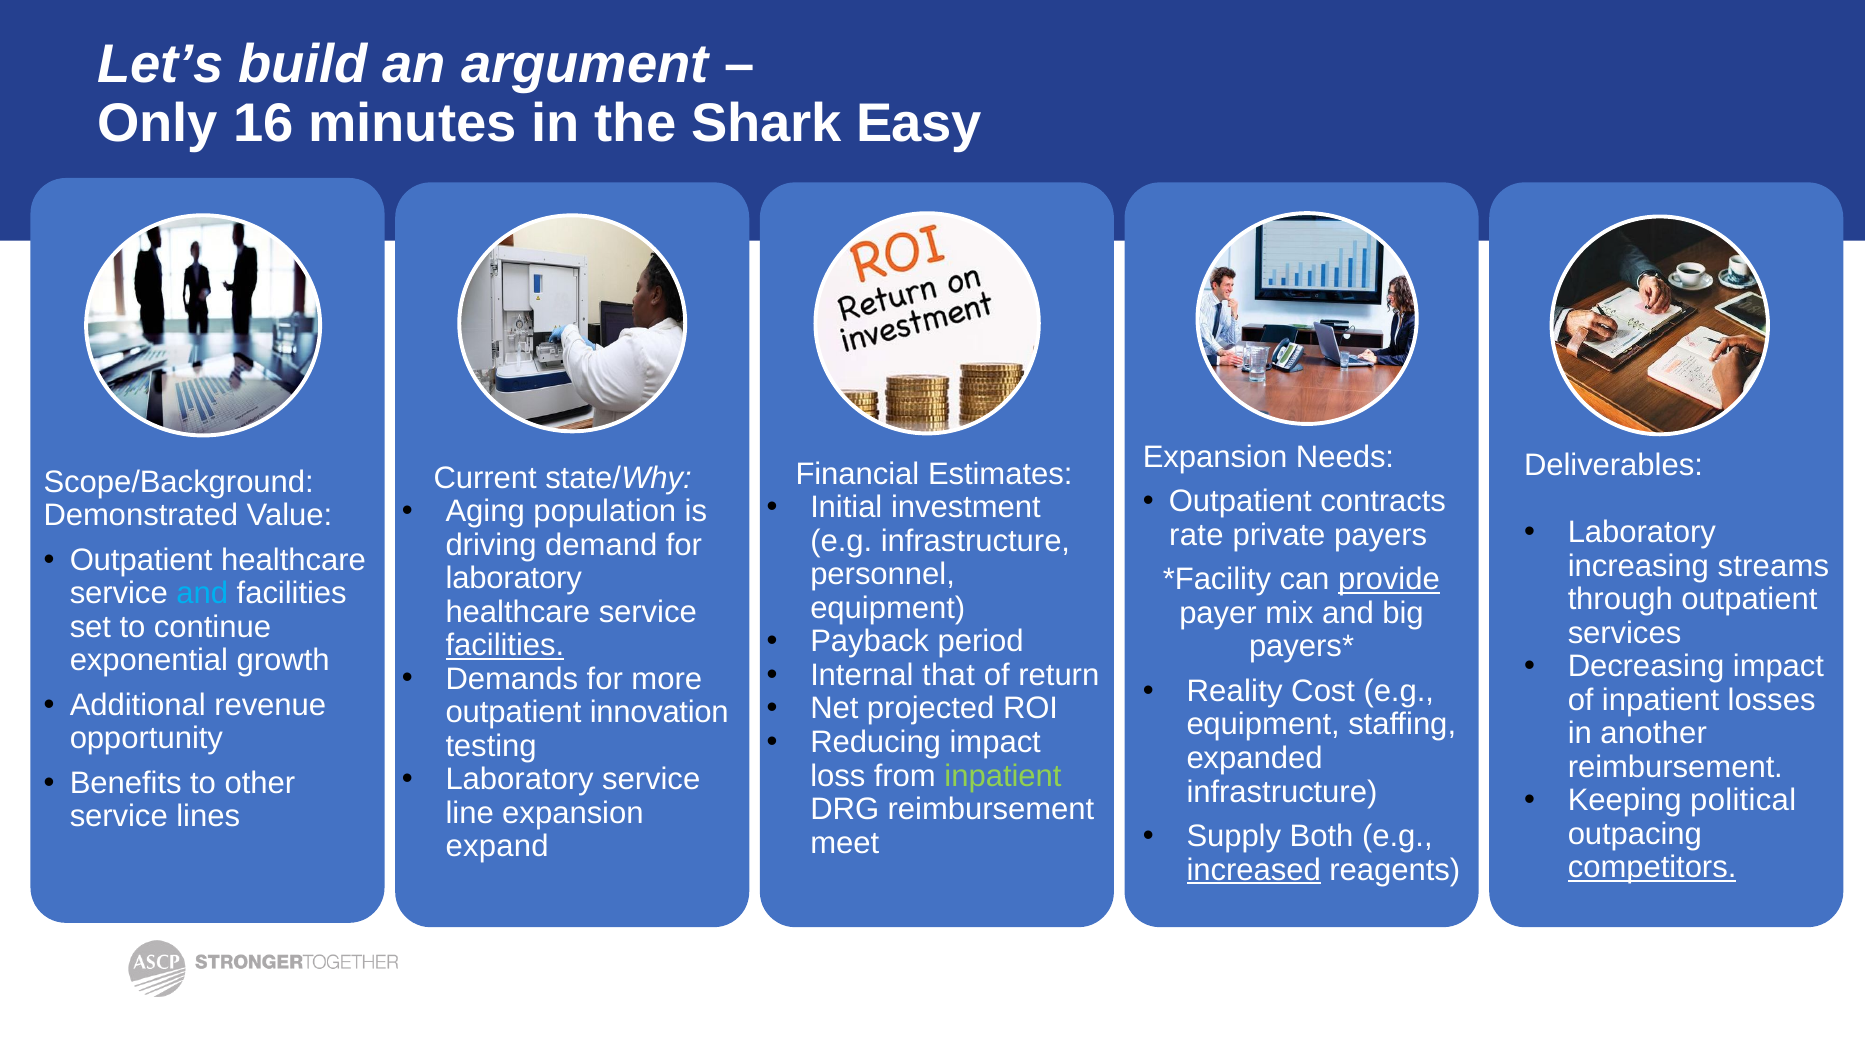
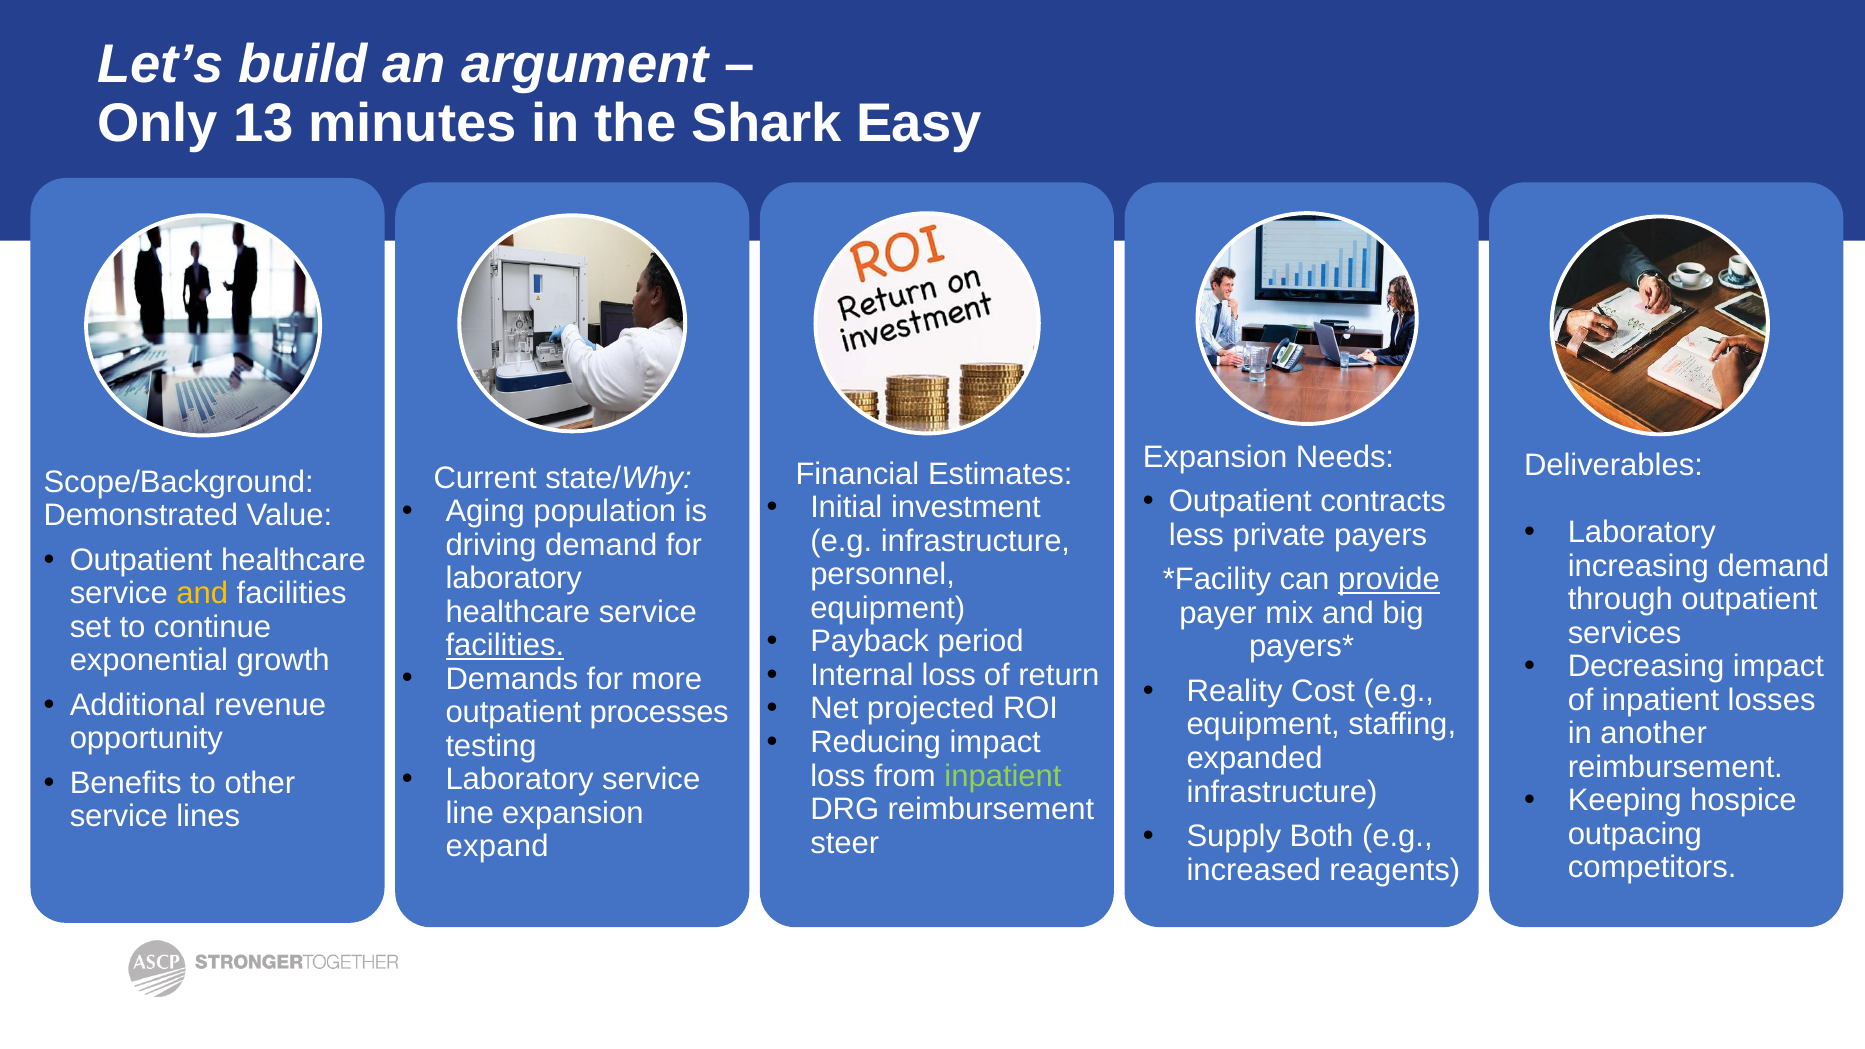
16: 16 -> 13
rate: rate -> less
increasing streams: streams -> demand
and at (202, 594) colour: light blue -> yellow
Internal that: that -> loss
innovation: innovation -> processes
political: political -> hospice
meet: meet -> steer
competitors underline: present -> none
increased underline: present -> none
